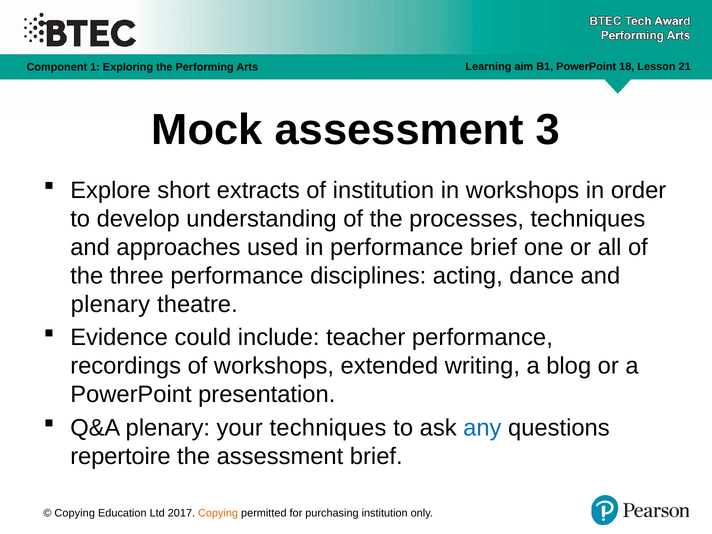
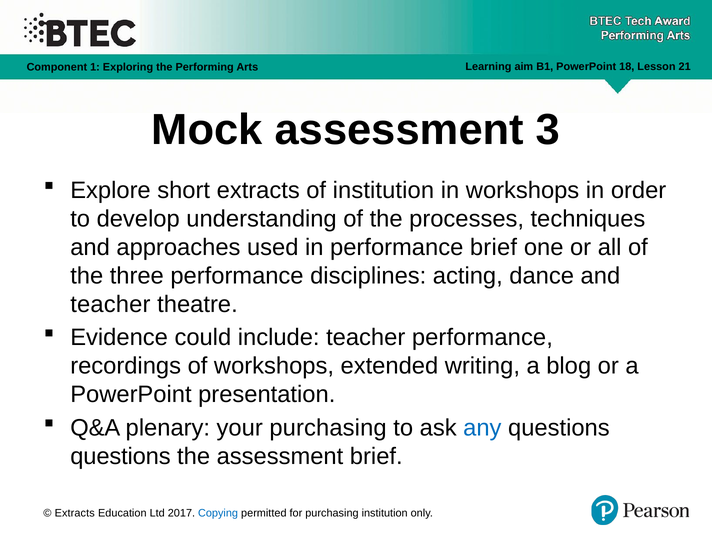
plenary at (110, 304): plenary -> teacher
your techniques: techniques -> purchasing
repertoire at (120, 456): repertoire -> questions
Copying at (75, 513): Copying -> Extracts
Copying at (218, 513) colour: orange -> blue
